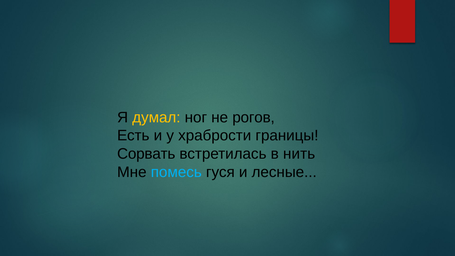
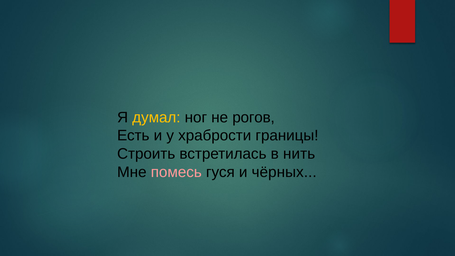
Сорвать: Сорвать -> Строить
помесь colour: light blue -> pink
лесные: лесные -> чёрных
